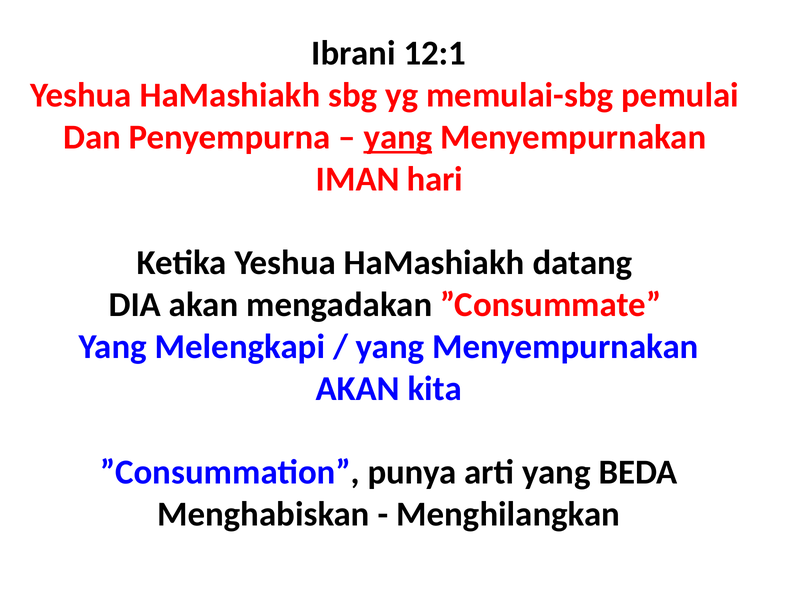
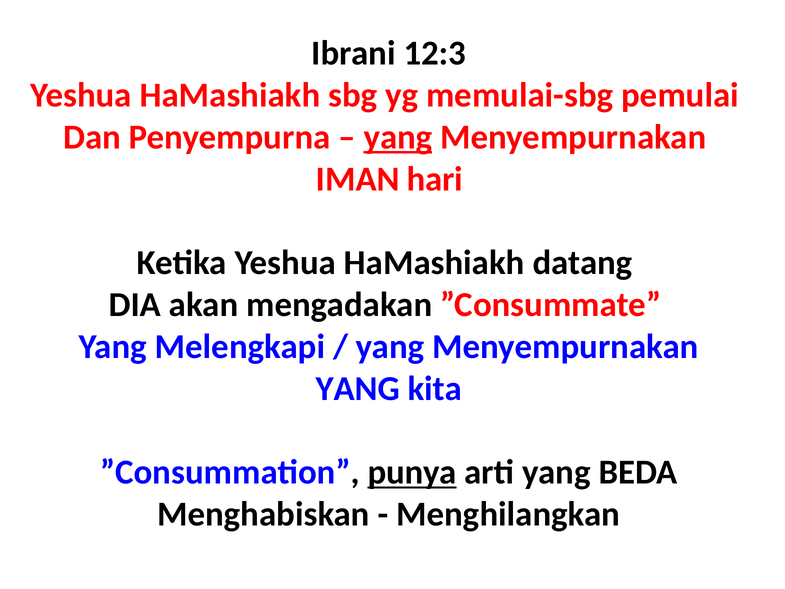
12:1: 12:1 -> 12:3
AKAN at (358, 388): AKAN -> YANG
punya underline: none -> present
